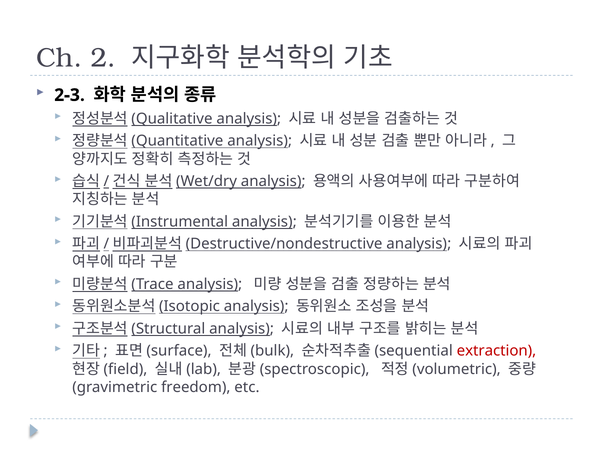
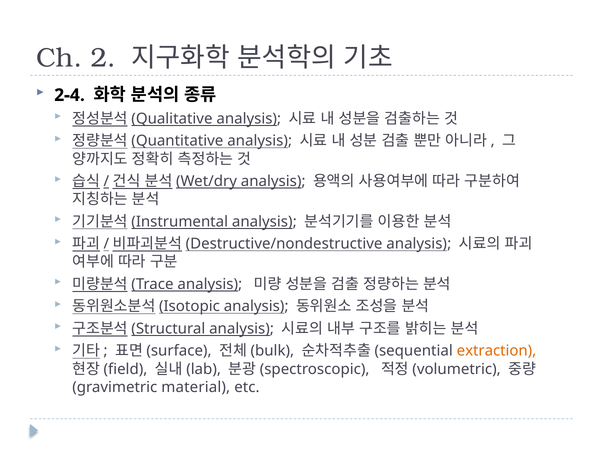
2-3: 2-3 -> 2-4
extraction colour: red -> orange
freedom: freedom -> material
